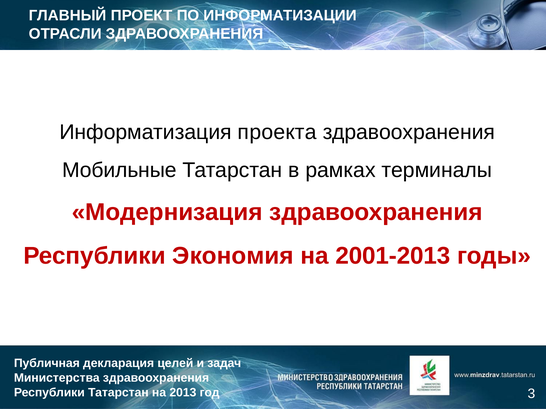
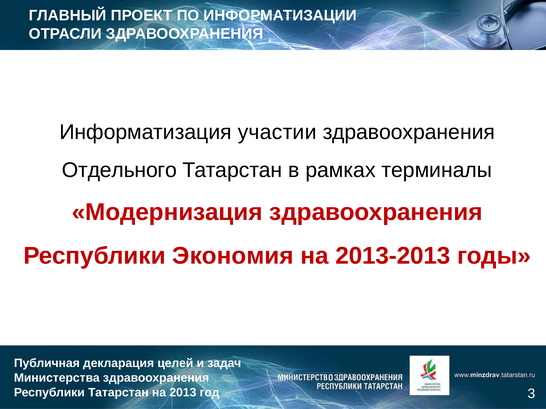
проекта: проекта -> участии
Мобильные: Мобильные -> Отдельного
2001-2013: 2001-2013 -> 2013-2013
